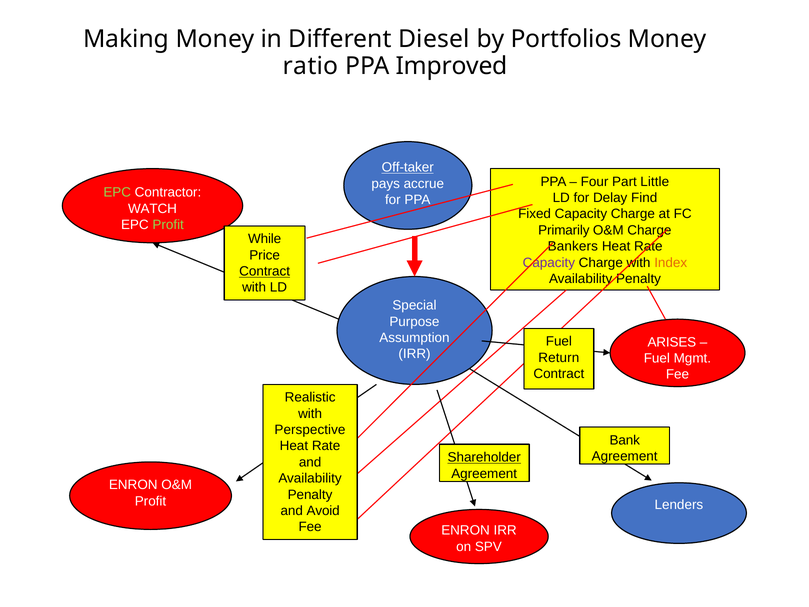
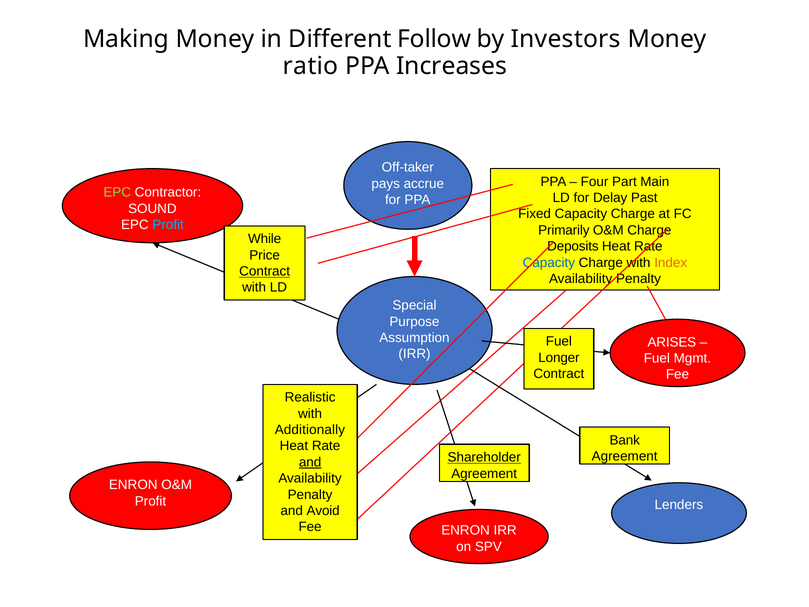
Diesel: Diesel -> Follow
Portfolios: Portfolios -> Investors
Improved: Improved -> Increases
Off-taker underline: present -> none
Little: Little -> Main
Find: Find -> Past
WATCH: WATCH -> SOUND
Profit at (168, 225) colour: light green -> light blue
Bankers: Bankers -> Deposits
Capacity at (549, 262) colour: purple -> blue
Return: Return -> Longer
Perspective: Perspective -> Additionally
and at (310, 462) underline: none -> present
